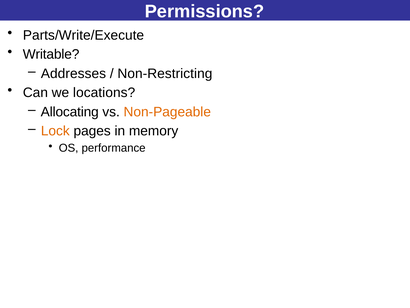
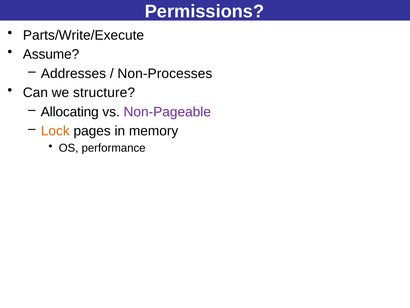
Writable: Writable -> Assume
Non-Restricting: Non-Restricting -> Non-Processes
locations: locations -> structure
Non-Pageable colour: orange -> purple
